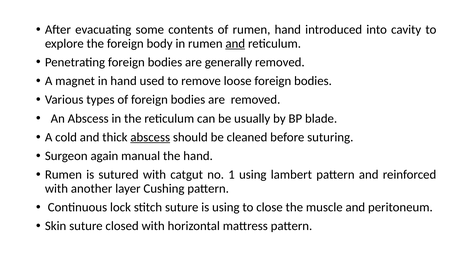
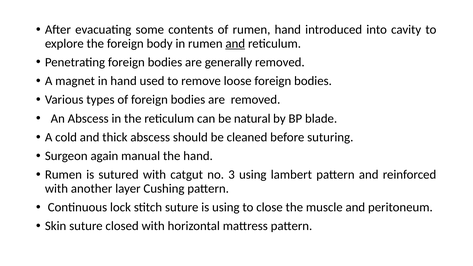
usually: usually -> natural
abscess at (150, 137) underline: present -> none
1: 1 -> 3
